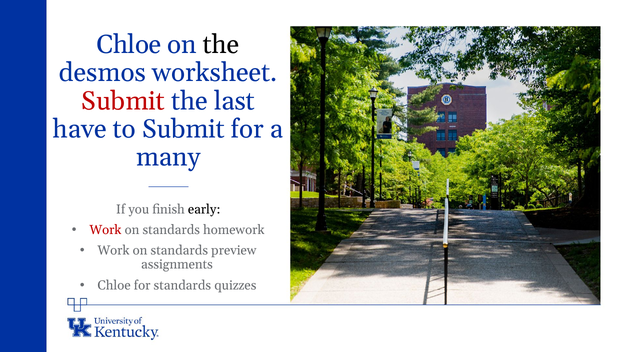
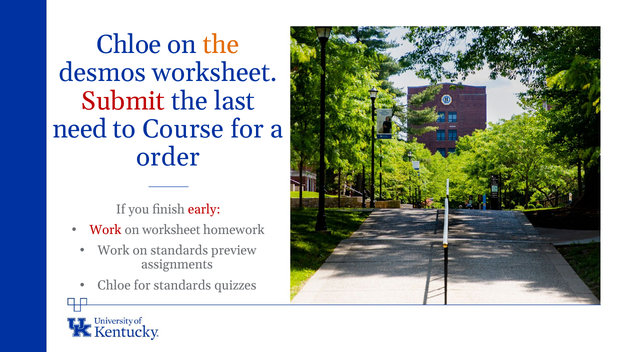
the at (221, 45) colour: black -> orange
have: have -> need
to Submit: Submit -> Course
many: many -> order
early colour: black -> red
standards at (171, 230): standards -> worksheet
